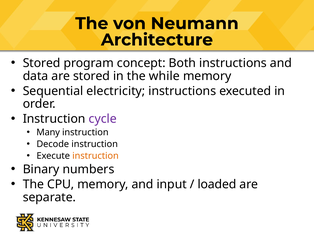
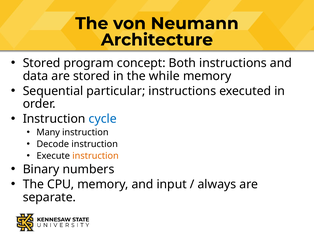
electricity: electricity -> particular
cycle colour: purple -> blue
loaded: loaded -> always
